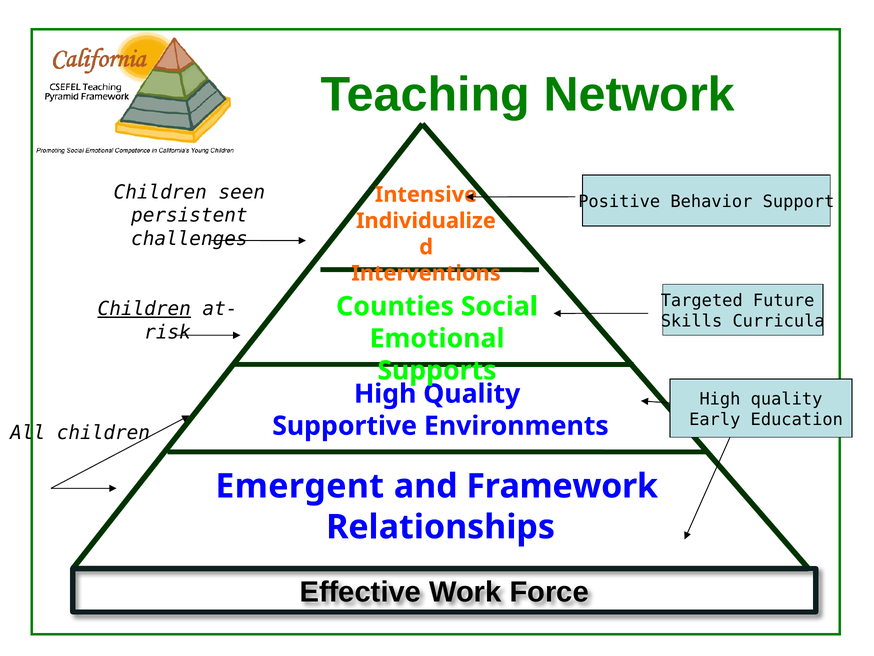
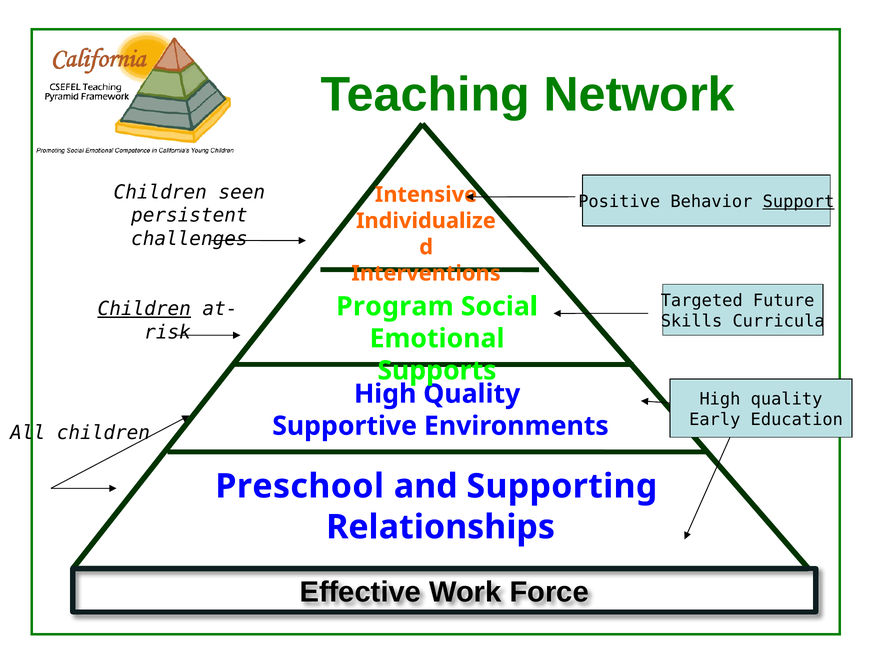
Support underline: none -> present
Counties: Counties -> Program
Emergent: Emergent -> Preschool
Framework: Framework -> Supporting
